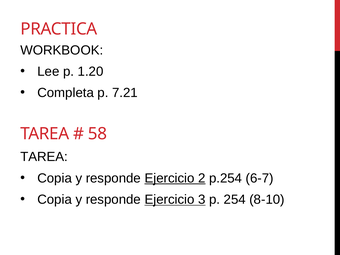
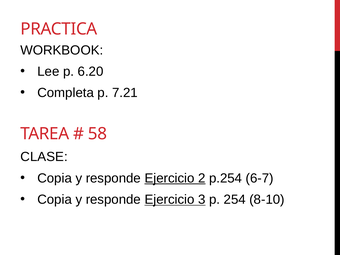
1.20: 1.20 -> 6.20
TAREA at (44, 157): TAREA -> CLASE
